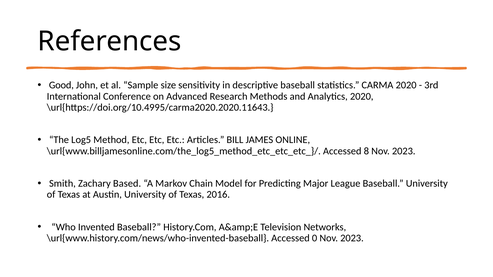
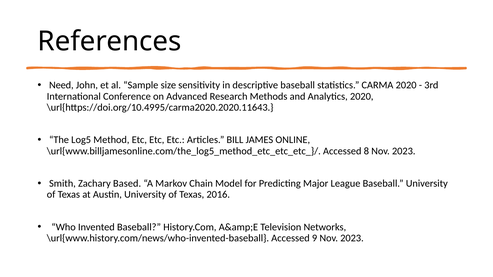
Good: Good -> Need
0: 0 -> 9
